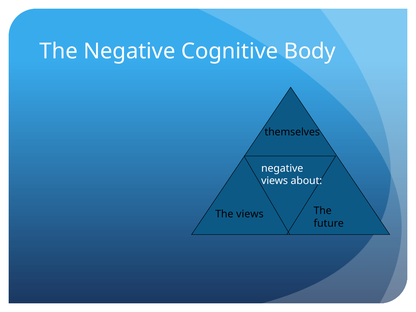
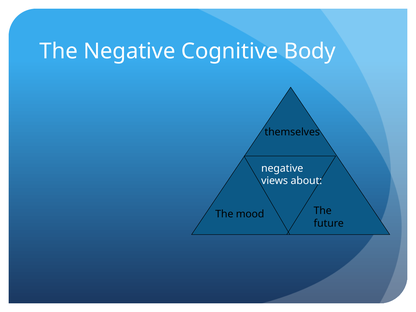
The views: views -> mood
